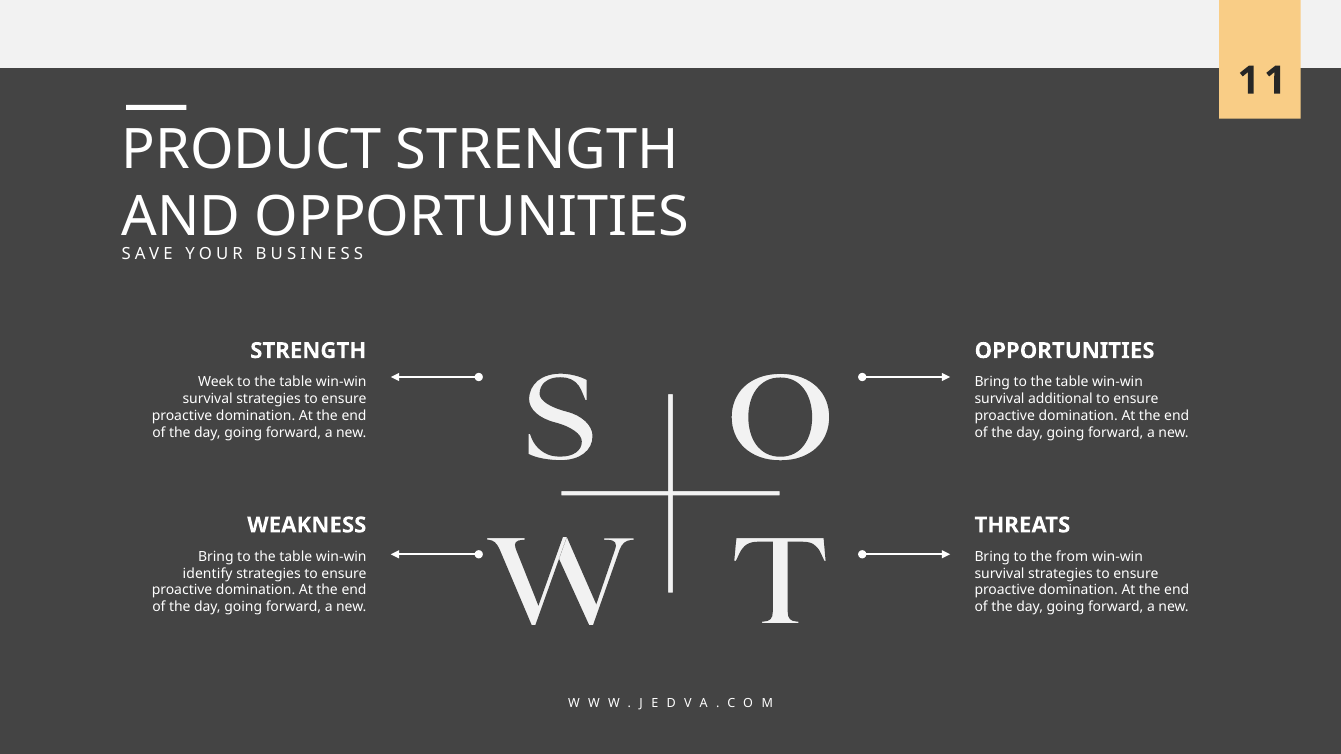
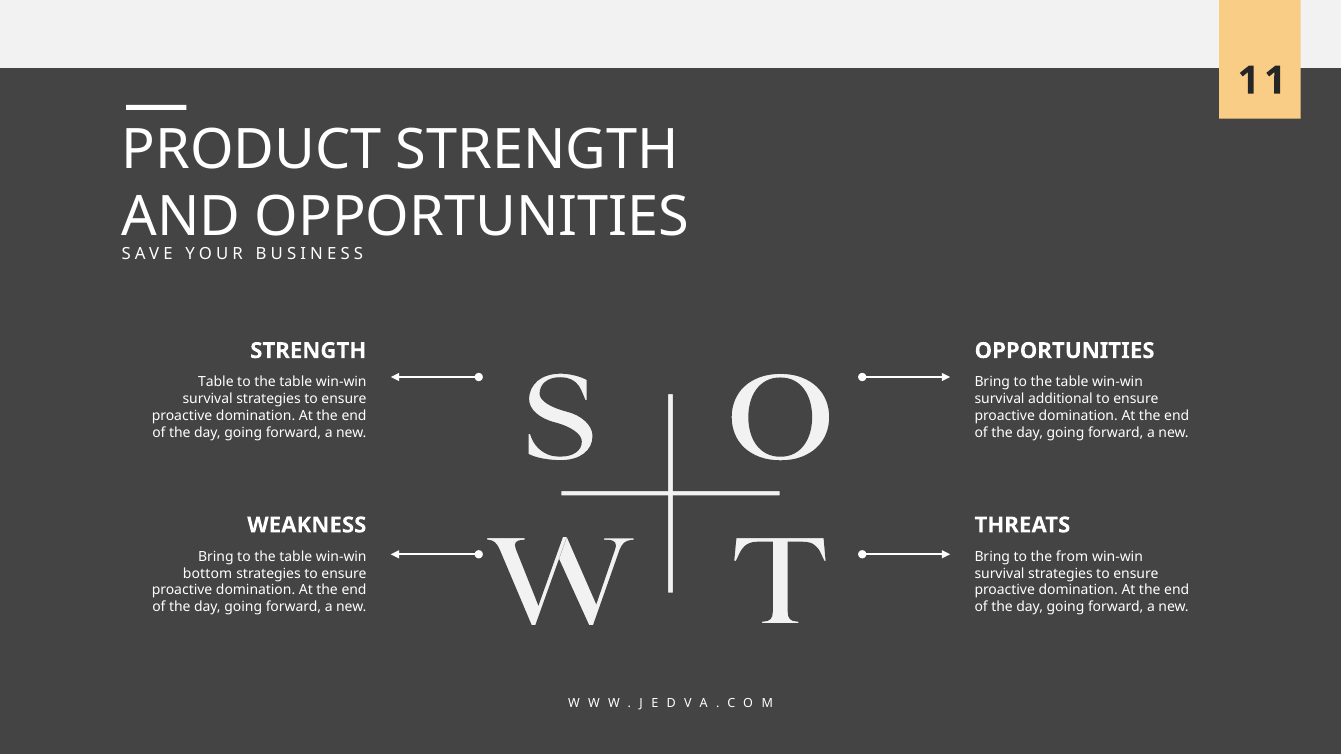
Week at (216, 382): Week -> Table
identify: identify -> bottom
